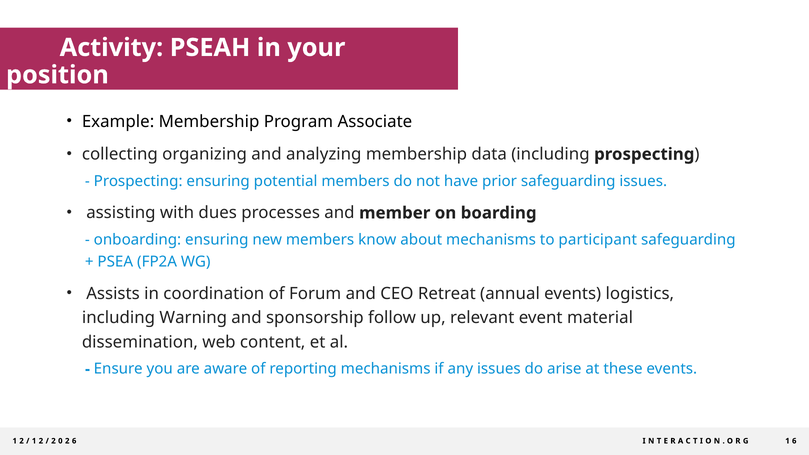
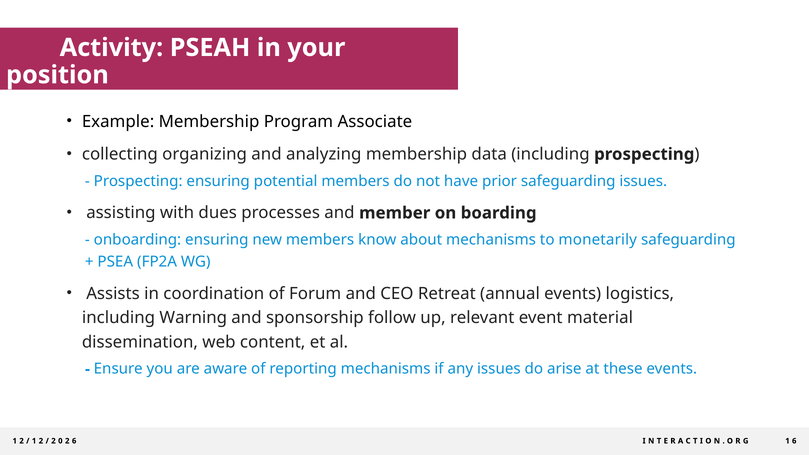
participant: participant -> monetarily
